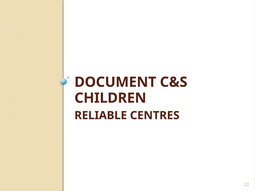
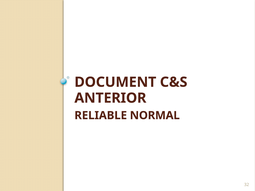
CHILDREN: CHILDREN -> ANTERIOR
CENTRES: CENTRES -> NORMAL
